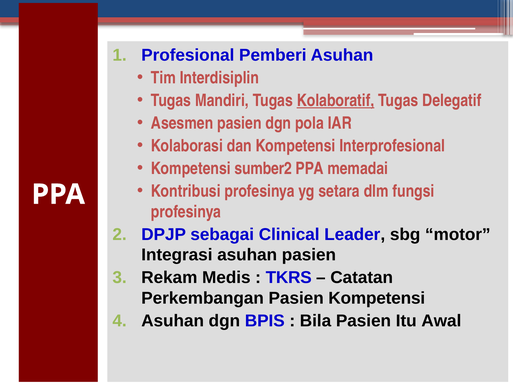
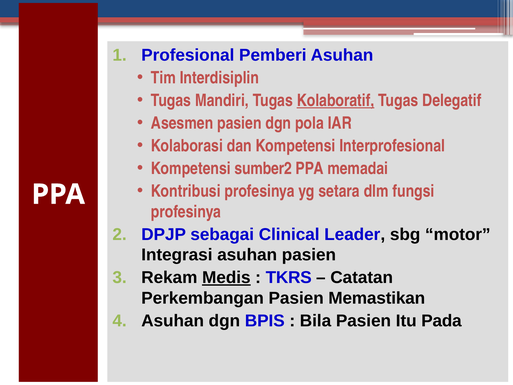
Medis underline: none -> present
Pasien Kompetensi: Kompetensi -> Memastikan
Awal: Awal -> Pada
